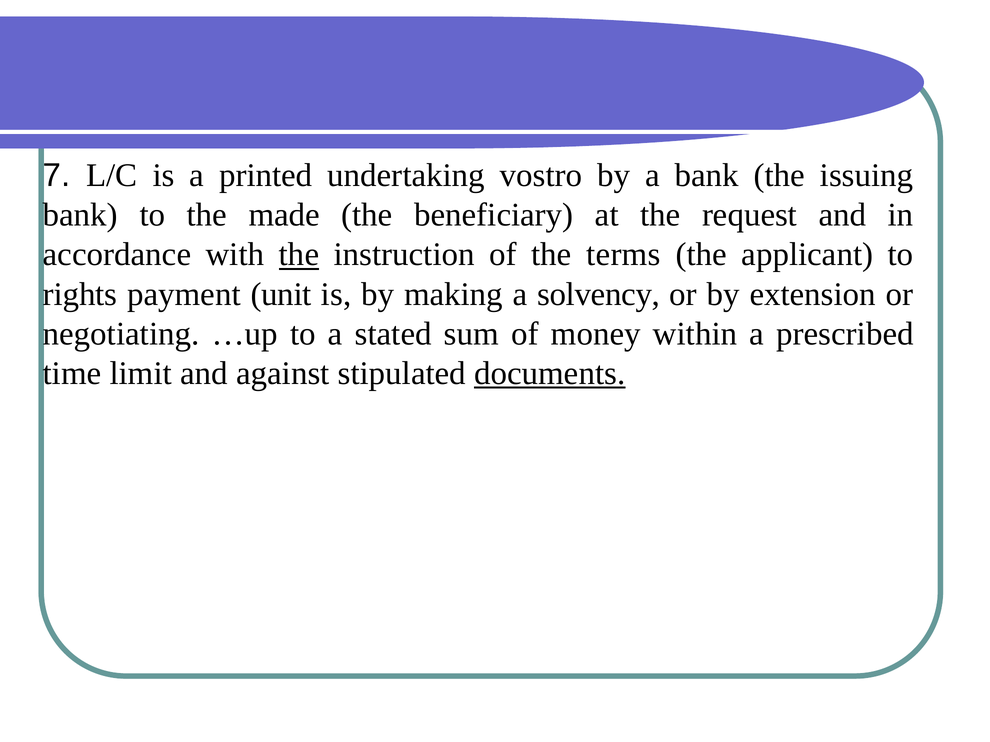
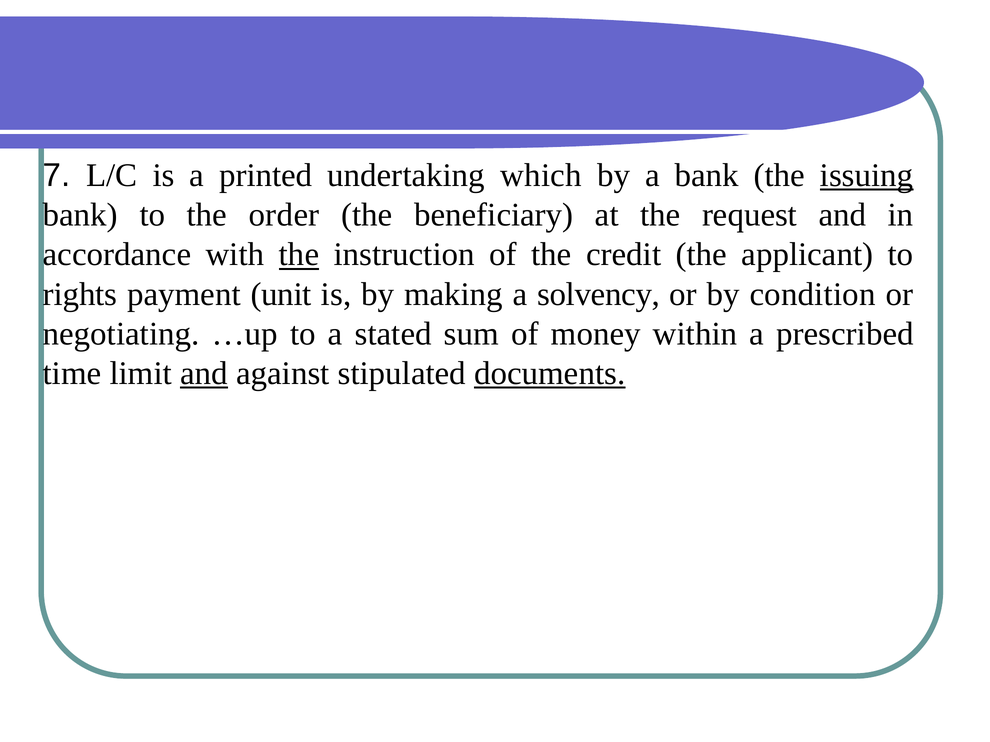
vostro: vostro -> which
issuing underline: none -> present
made: made -> order
terms: terms -> credit
extension: extension -> condition
and at (204, 374) underline: none -> present
